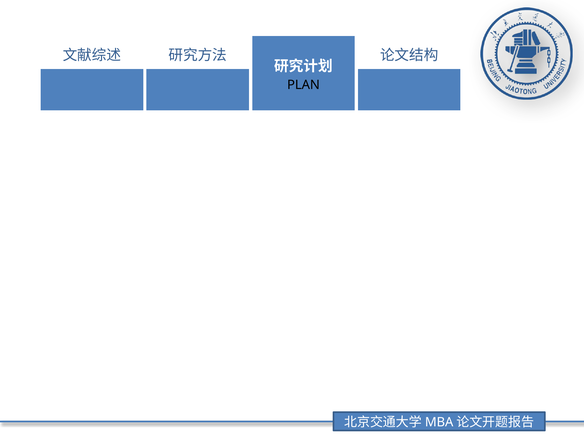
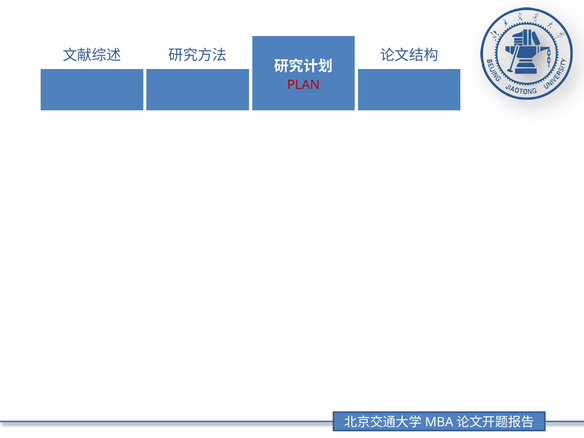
PLAN colour: black -> red
